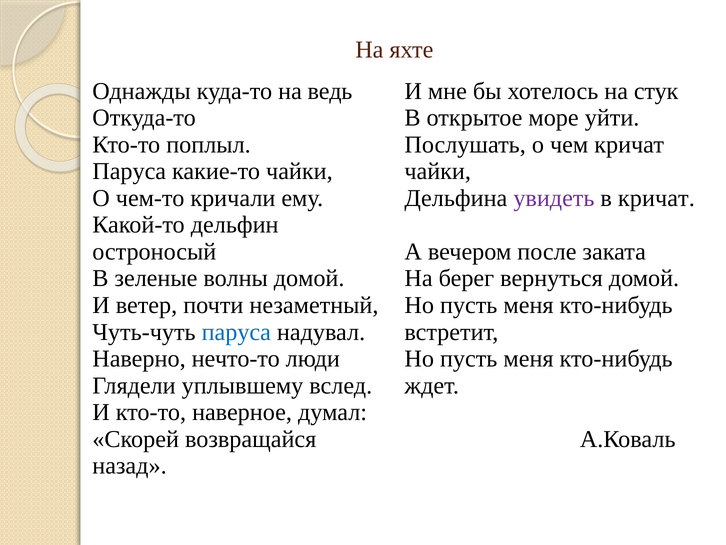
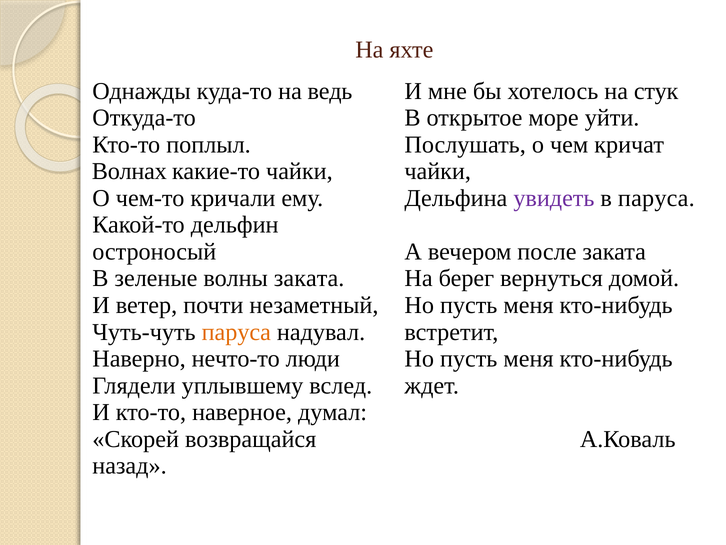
Паруса at (129, 171): Паруса -> Волнах
в кричат: кричат -> паруса
волны домой: домой -> заката
паруса at (236, 332) colour: blue -> orange
